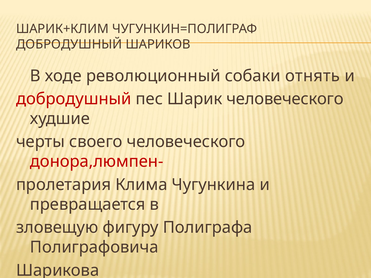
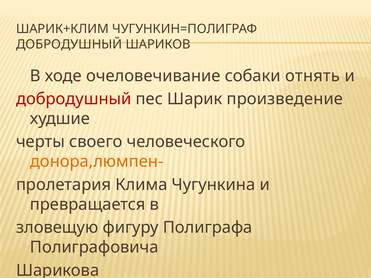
революционный: революционный -> очеловечивание
Шарик человеческого: человеческого -> произведение
донора,люмпен- colour: red -> orange
